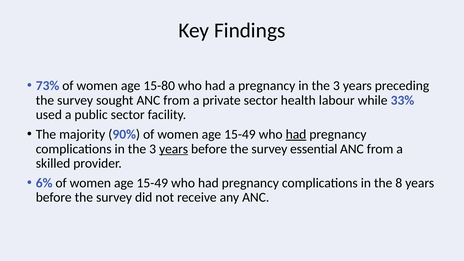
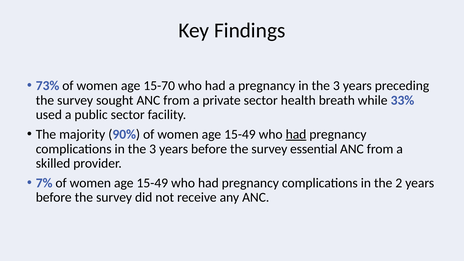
15-80: 15-80 -> 15-70
labour: labour -> breath
years at (174, 149) underline: present -> none
6%: 6% -> 7%
8: 8 -> 2
